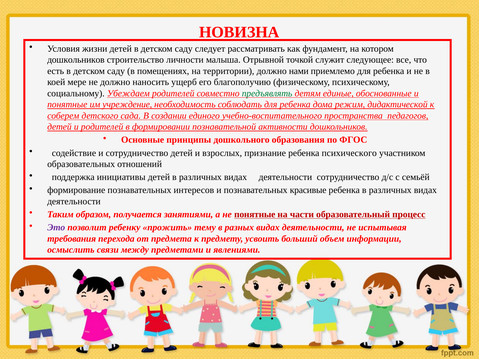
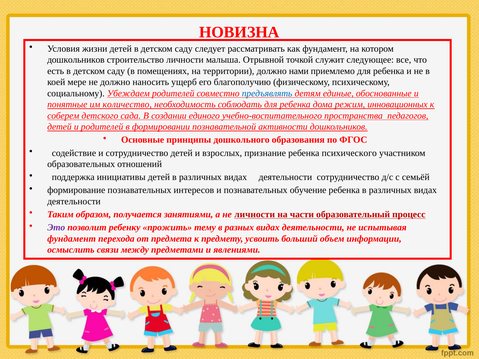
предъявлять colour: green -> blue
учреждение: учреждение -> количество
дидактической: дидактической -> инновационных
красивые: красивые -> обучение
не понятные: понятные -> личности
требования at (72, 239): требования -> фундамент
